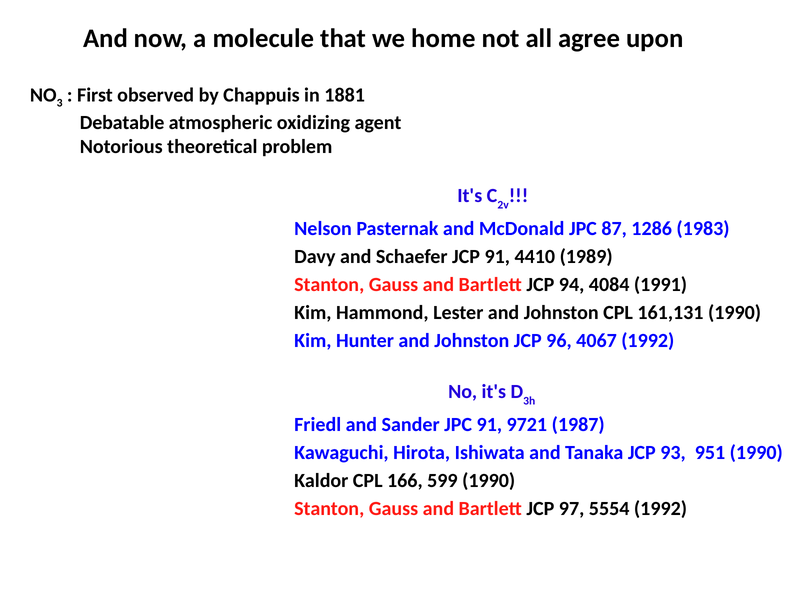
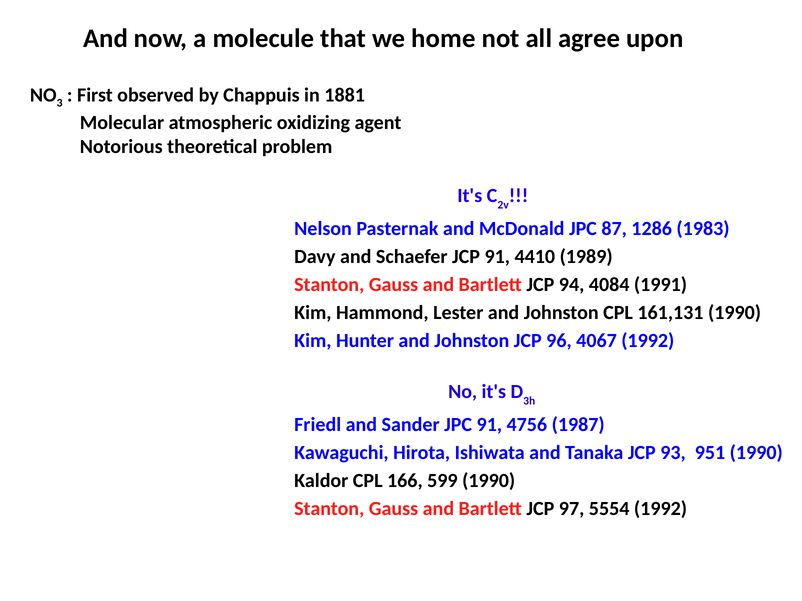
Debatable: Debatable -> Molecular
9721: 9721 -> 4756
